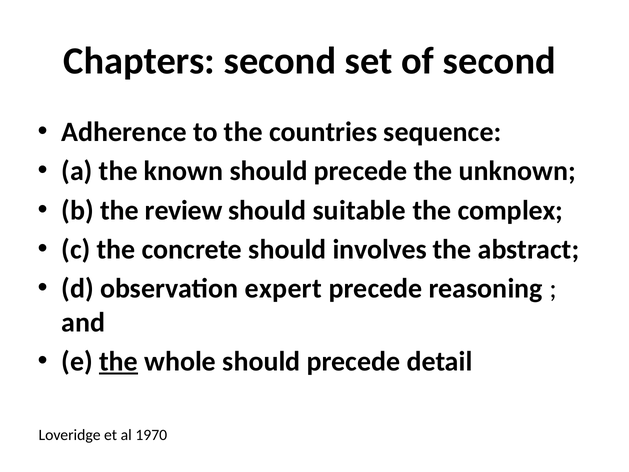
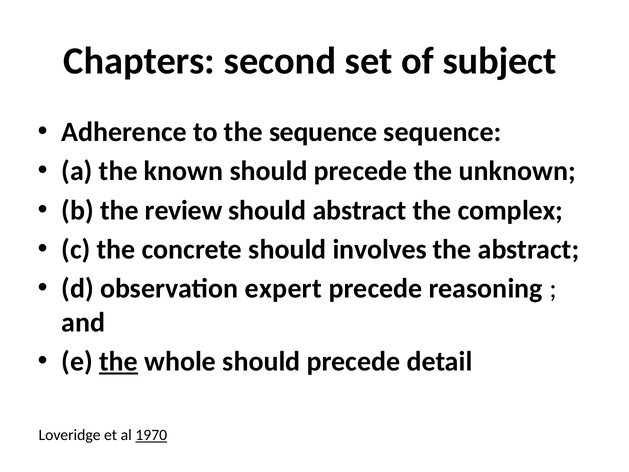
of second: second -> subject
the countries: countries -> sequence
should suitable: suitable -> abstract
1970 underline: none -> present
